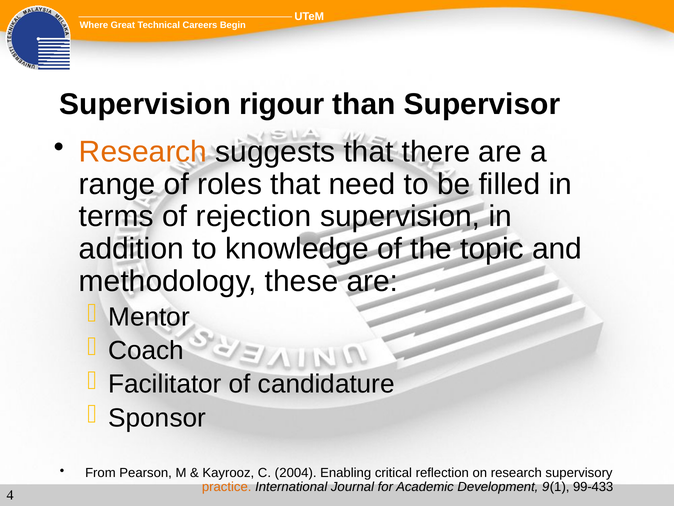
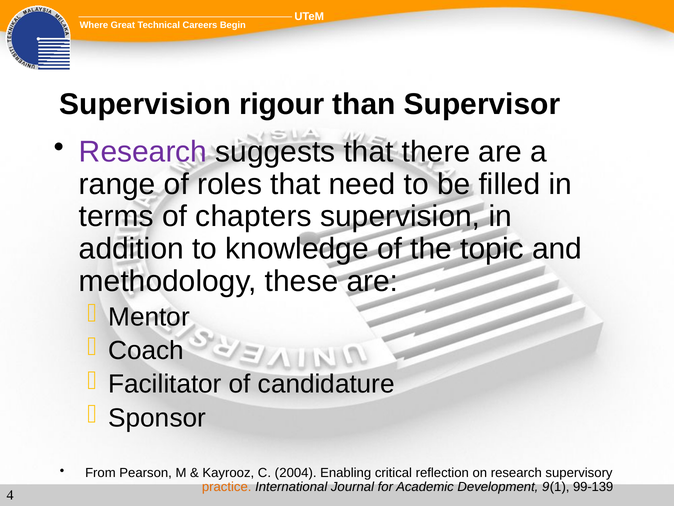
Research at (143, 152) colour: orange -> purple
rejection: rejection -> chapters
99-433: 99-433 -> 99-139
